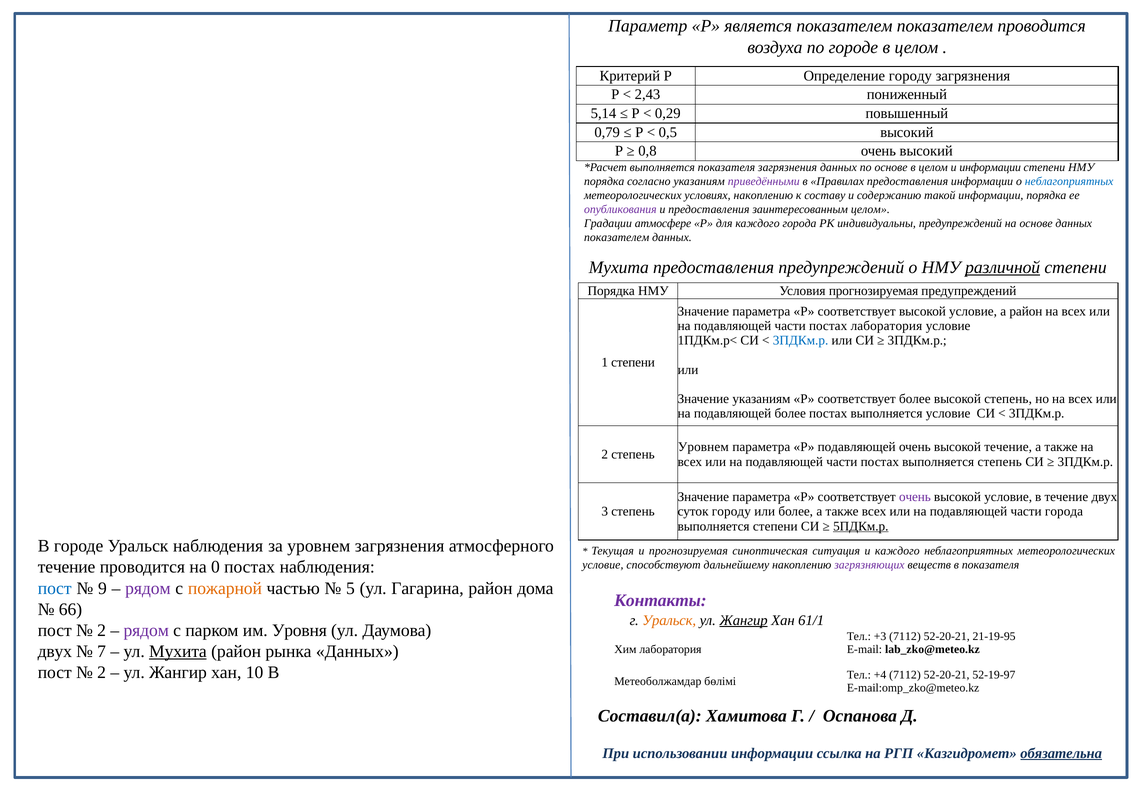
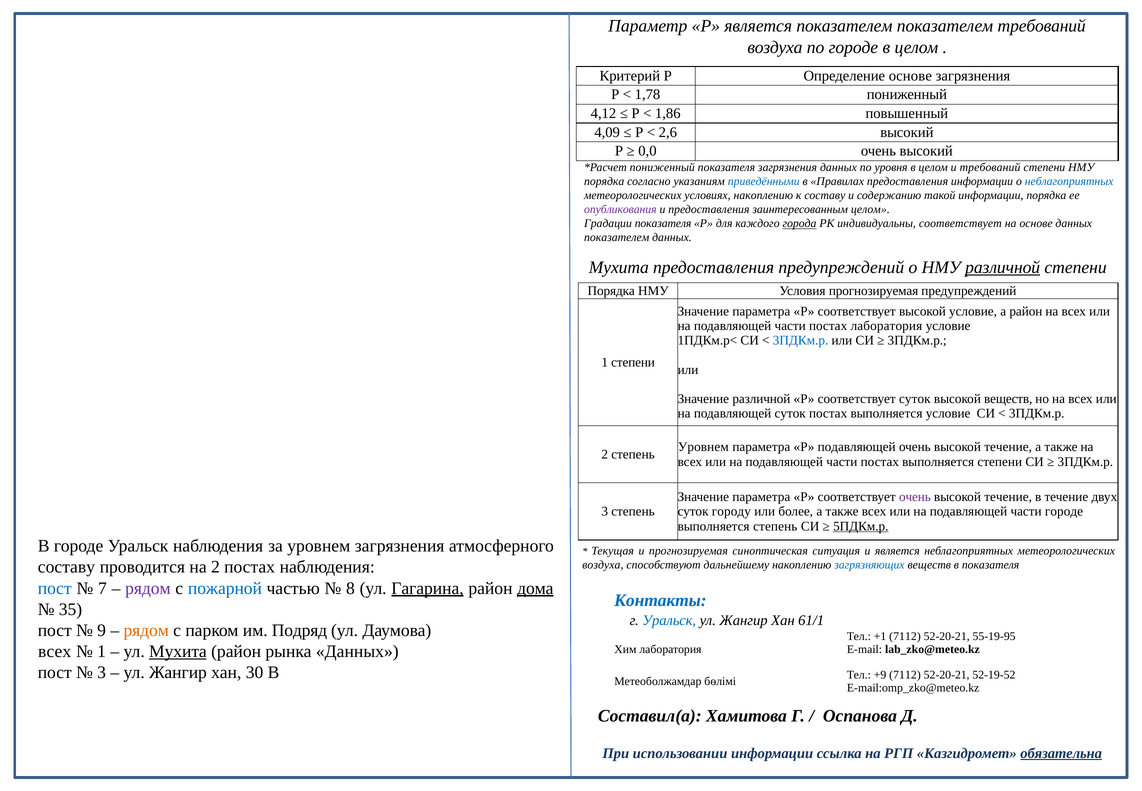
показателем проводится: проводится -> требований
Определение городу: городу -> основе
2,43: 2,43 -> 1,78
5,14: 5,14 -> 4,12
0,29: 0,29 -> 1,86
0,79: 0,79 -> 4,09
0,5: 0,5 -> 2,6
0,8: 0,8 -> 0,0
выполняется at (662, 167): выполняется -> пониженный
по основе: основе -> уровня
и информации: информации -> требований
приведёнными colour: purple -> blue
Градации атмосфере: атмосфере -> показателя
города at (799, 223) underline: none -> present
индивидуальны предупреждений: предупреждений -> соответствует
Значение указаниям: указаниям -> различной
соответствует более: более -> суток
высокой степень: степень -> веществ
подавляющей более: более -> суток
выполняется степень: степень -> степени
условие at (1008, 497): условие -> течение
части города: города -> городе
выполняется степени: степени -> степень
и каждого: каждого -> является
течение at (67, 567): течение -> составу
на 0: 0 -> 2
условие at (603, 565): условие -> воздуха
загрязняющих colour: purple -> blue
9: 9 -> 7
пожарной colour: orange -> blue
5: 5 -> 8
Гагарина underline: none -> present
дома underline: none -> present
Контакты colour: purple -> blue
66: 66 -> 35
Уральск at (669, 620) colour: orange -> blue
Жангир at (744, 620) underline: present -> none
2 at (102, 630): 2 -> 9
рядом at (146, 630) colour: purple -> orange
Уровня: Уровня -> Подряд
+3: +3 -> +1
21-19-95: 21-19-95 -> 55-19-95
двух at (55, 651): двух -> всех
7 at (102, 651): 7 -> 1
2 at (102, 672): 2 -> 3
10: 10 -> 30
+4: +4 -> +9
52-19-97: 52-19-97 -> 52-19-52
